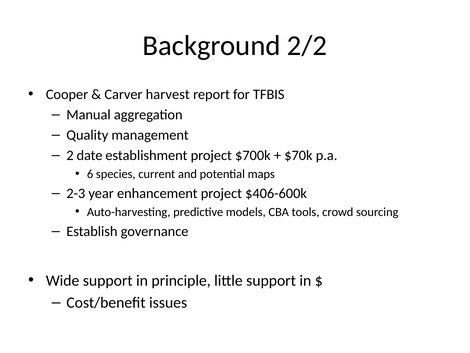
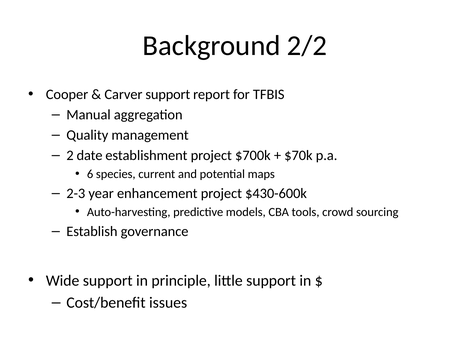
Carver harvest: harvest -> support
$406-600k: $406-600k -> $430-600k
